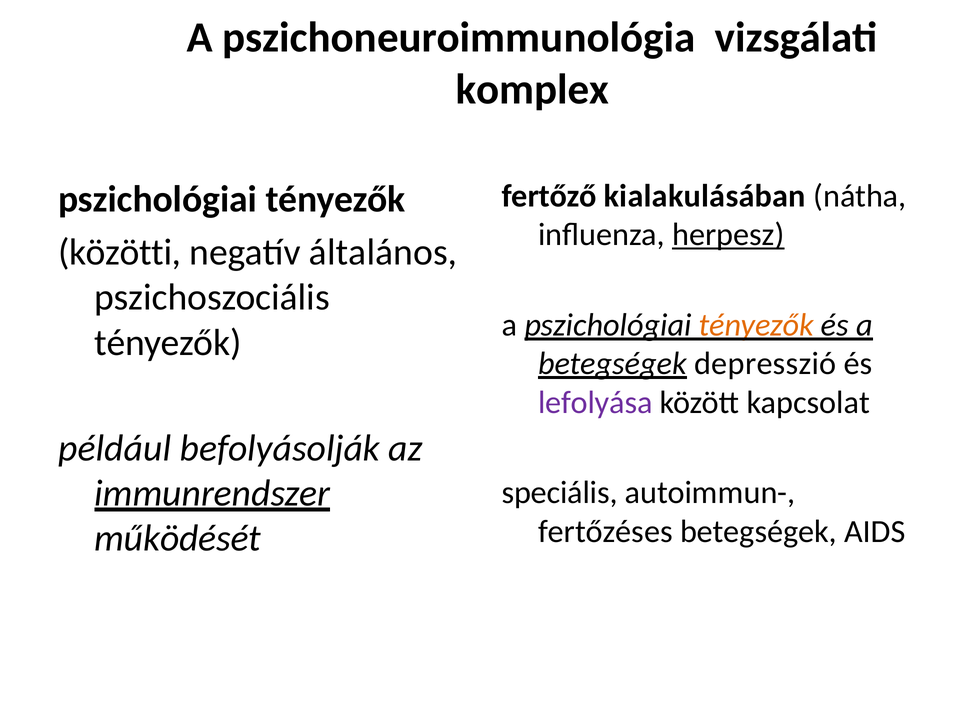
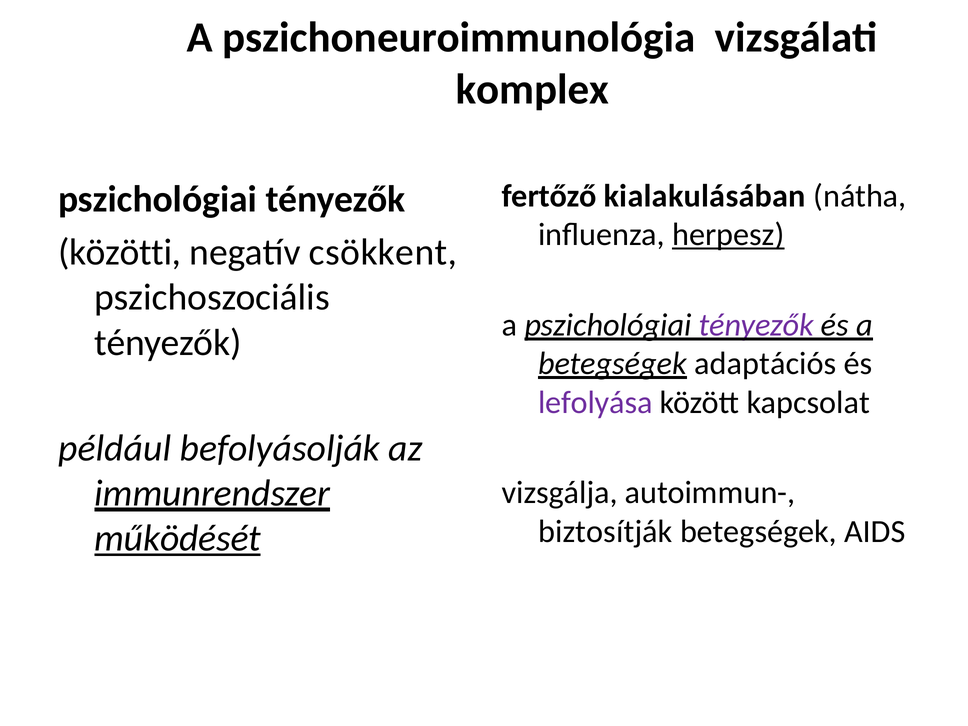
általános: általános -> csökkent
tényezők at (756, 325) colour: orange -> purple
depresszió: depresszió -> adaptációs
speciális: speciális -> vizsgálja
fertőzéses: fertőzéses -> biztosítják
működését underline: none -> present
